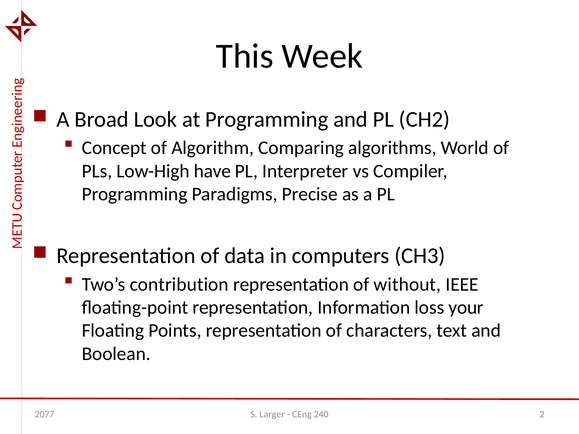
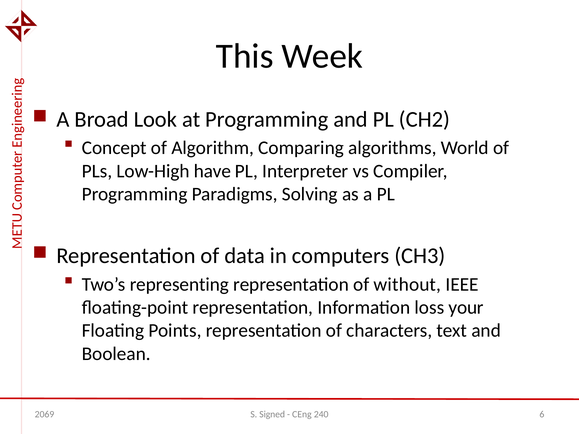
Precise: Precise -> Solving
contribution: contribution -> representing
2077: 2077 -> 2069
Larger: Larger -> Signed
2: 2 -> 6
